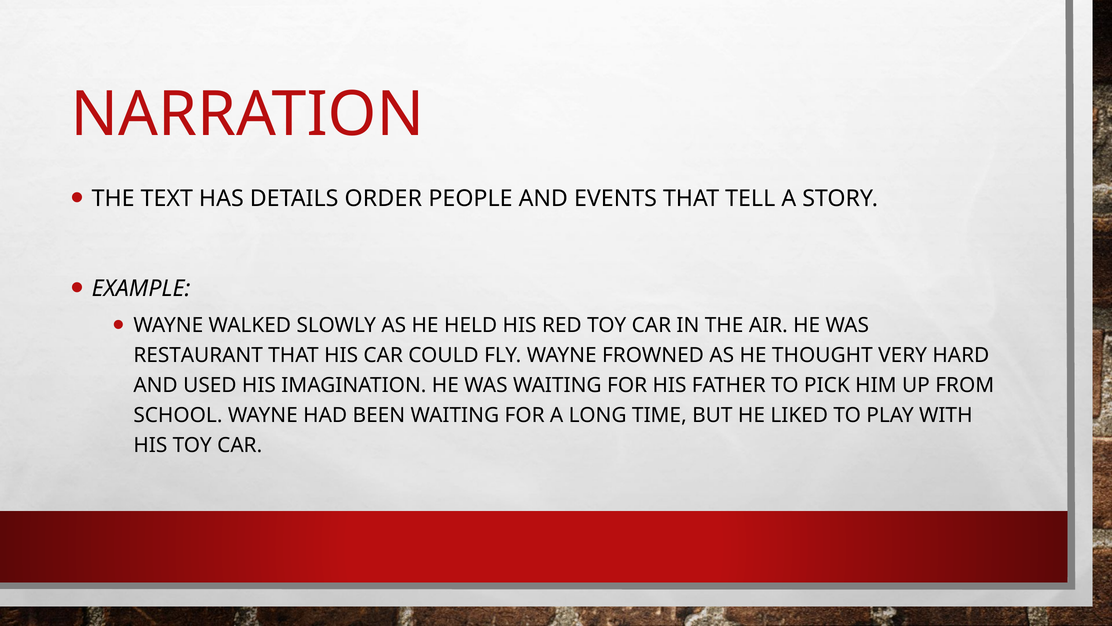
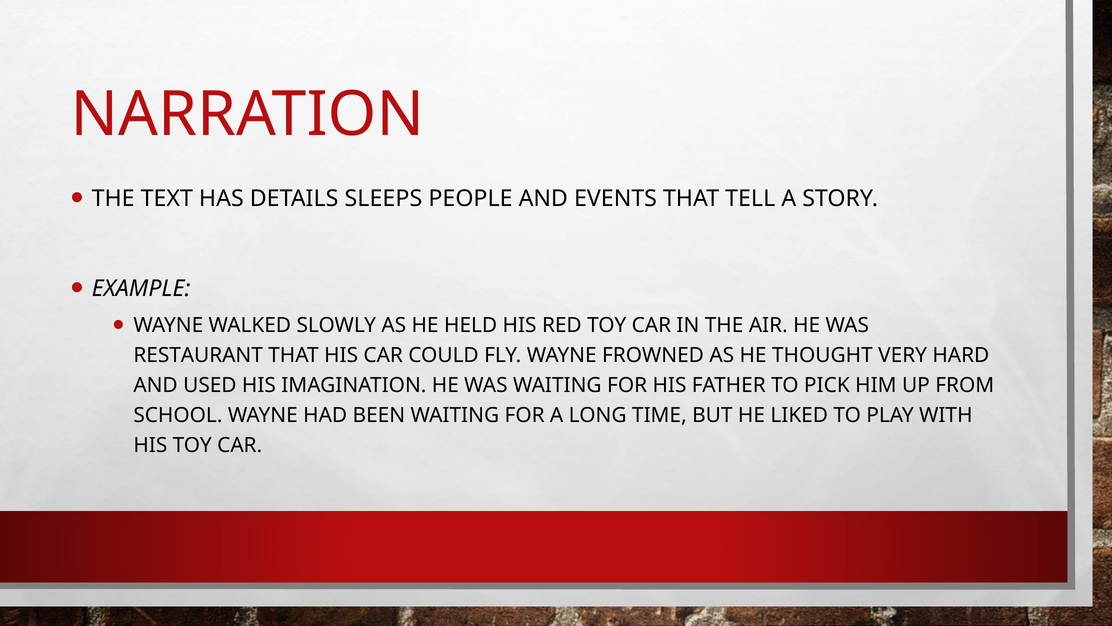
ORDER: ORDER -> SLEEPS
